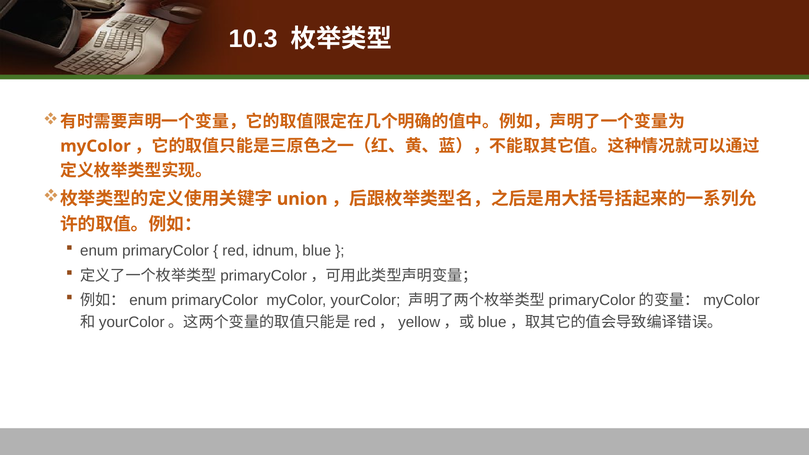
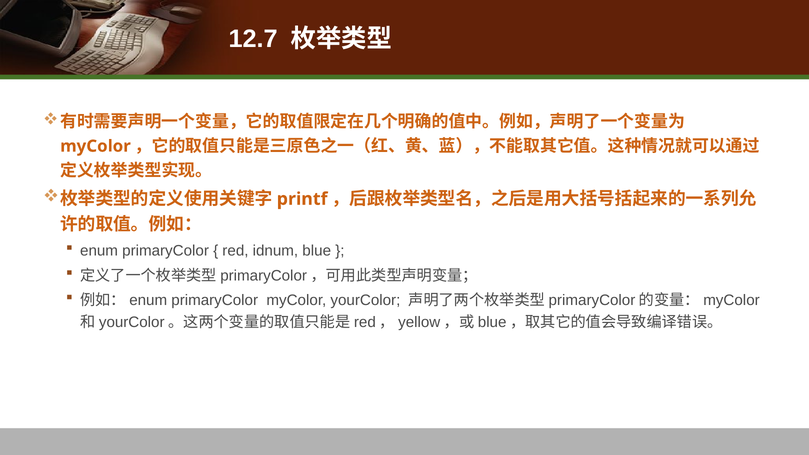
10.3: 10.3 -> 12.7
union: union -> printf
